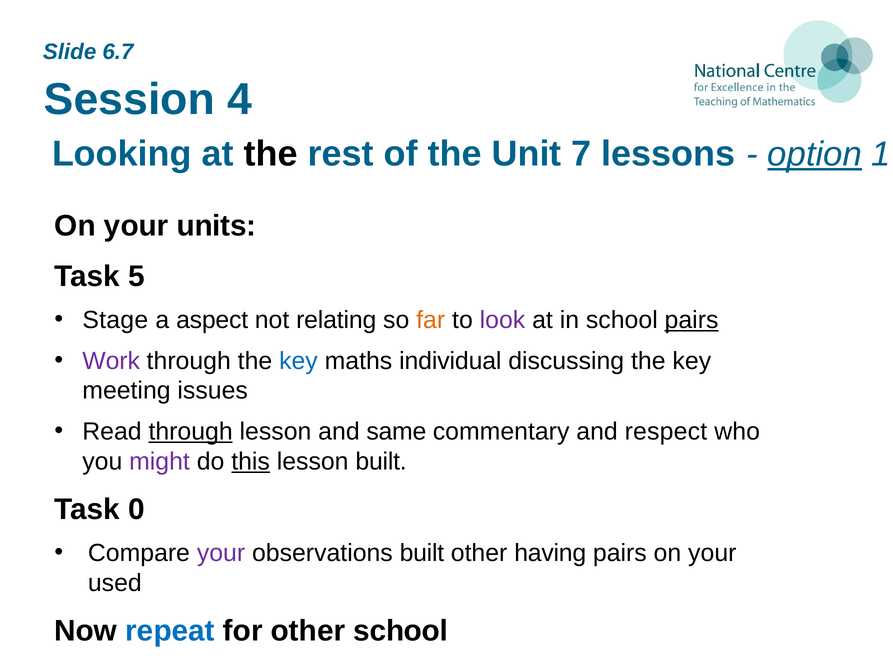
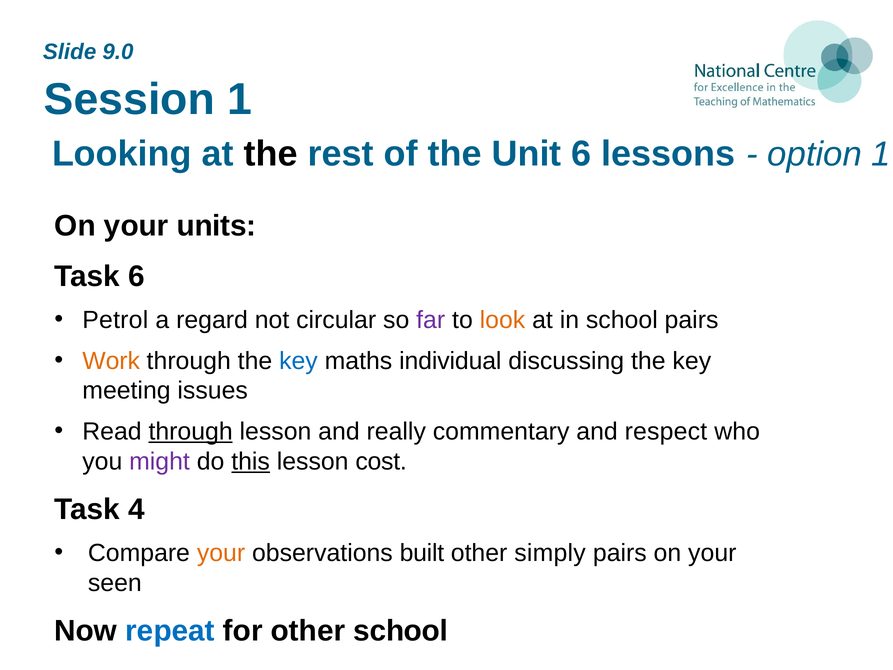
6.7: 6.7 -> 9.0
Session 4: 4 -> 1
Unit 7: 7 -> 6
option underline: present -> none
Task 5: 5 -> 6
Stage: Stage -> Petrol
aspect: aspect -> regard
relating: relating -> circular
far colour: orange -> purple
look colour: purple -> orange
pairs at (692, 320) underline: present -> none
Work colour: purple -> orange
same: same -> really
lesson built: built -> cost
0: 0 -> 4
your at (221, 553) colour: purple -> orange
having: having -> simply
used: used -> seen
